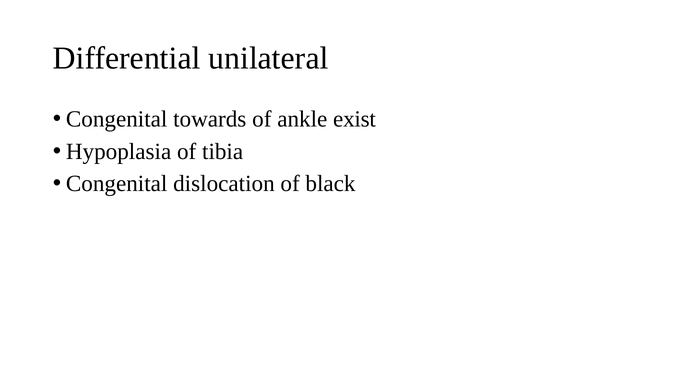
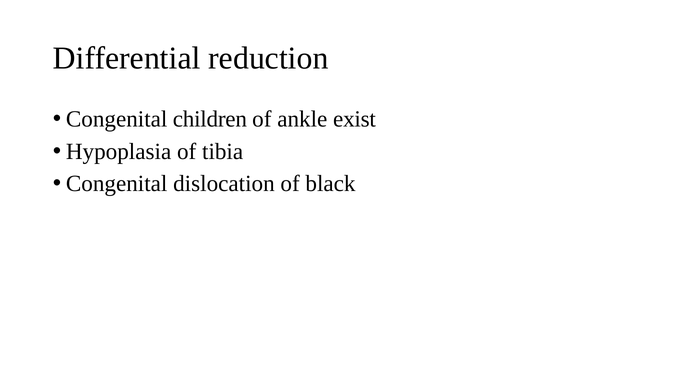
unilateral: unilateral -> reduction
towards: towards -> children
